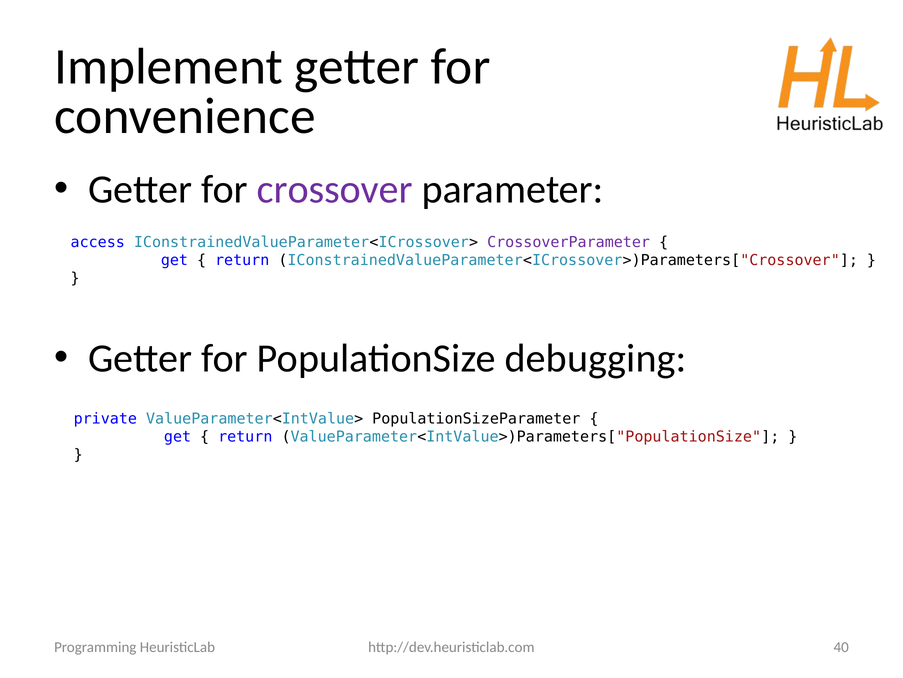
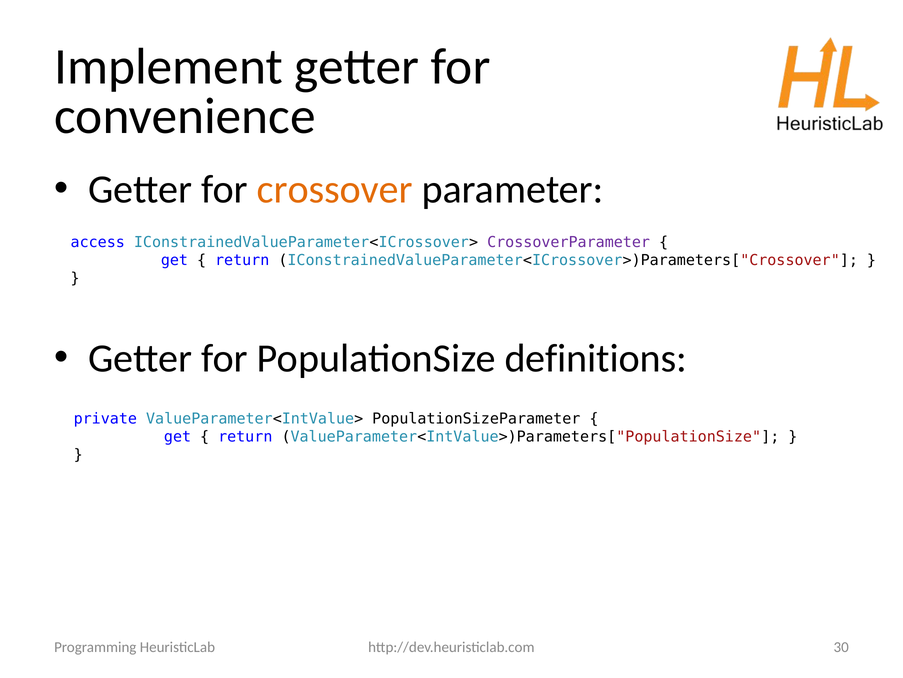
crossover colour: purple -> orange
debugging: debugging -> definitions
40: 40 -> 30
